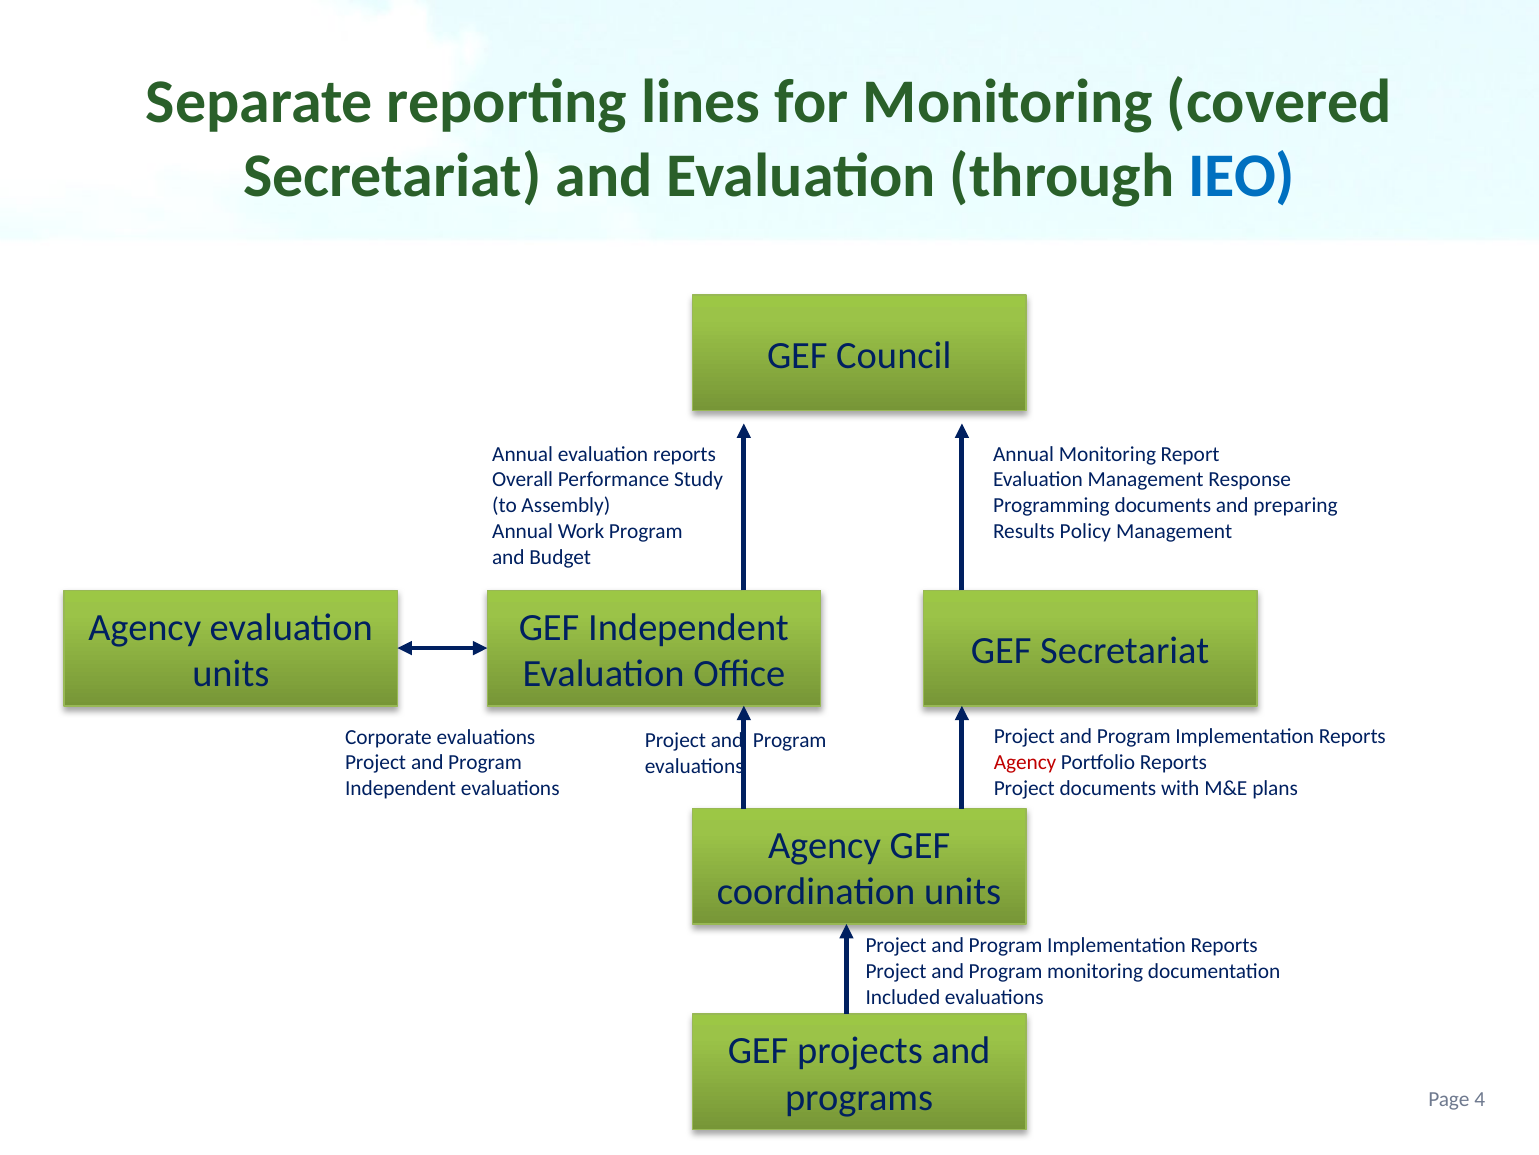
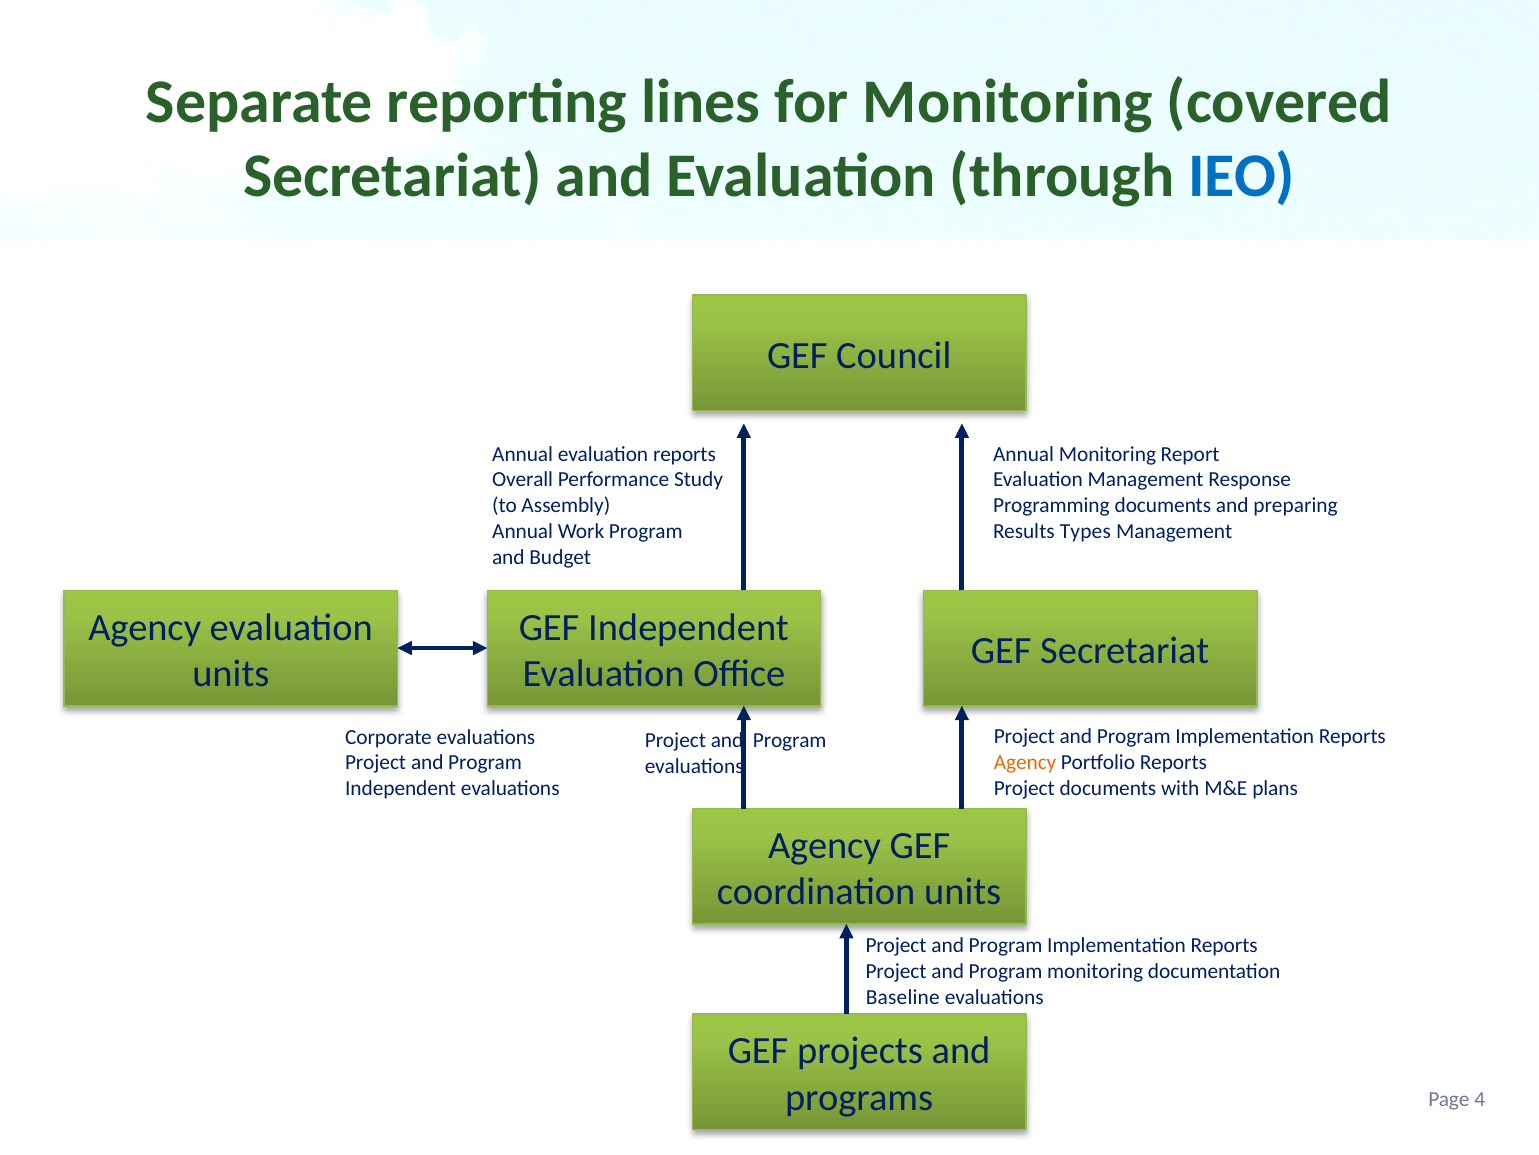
Policy: Policy -> Types
Agency at (1025, 762) colour: red -> orange
Included: Included -> Baseline
